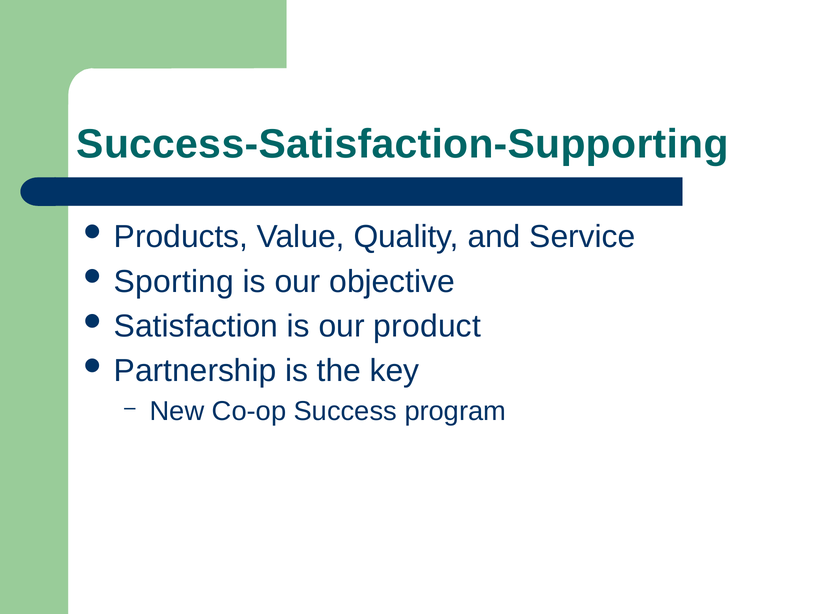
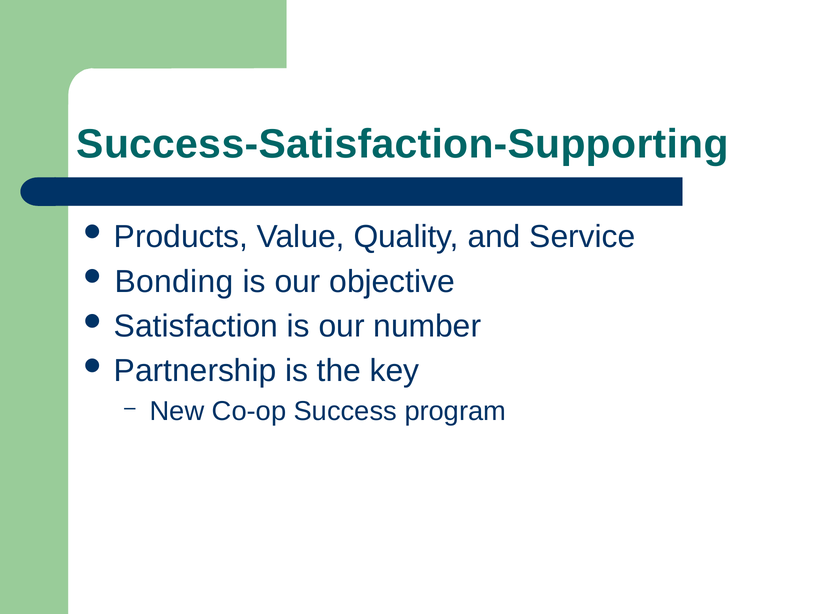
Sporting: Sporting -> Bonding
product: product -> number
